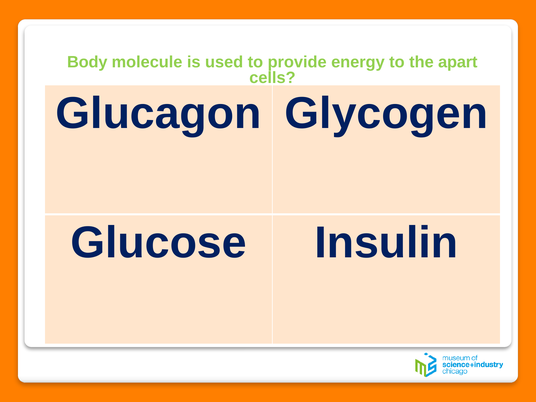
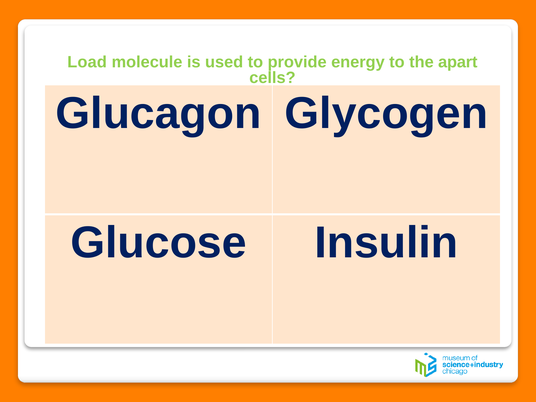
Body: Body -> Load
